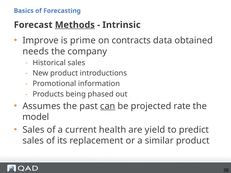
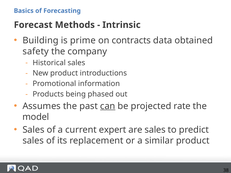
Methods underline: present -> none
Improve: Improve -> Building
needs: needs -> safety
health: health -> expert
are yield: yield -> sales
